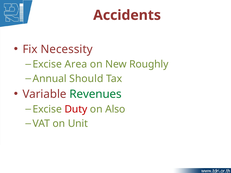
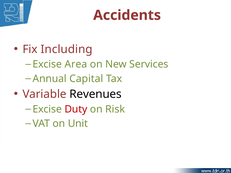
Necessity: Necessity -> Including
Roughly: Roughly -> Services
Should: Should -> Capital
Revenues colour: green -> black
Also: Also -> Risk
